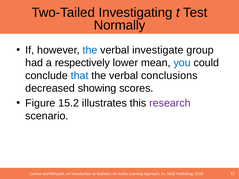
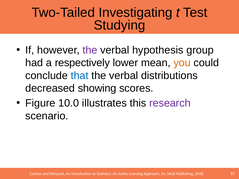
Normally: Normally -> Studying
the at (90, 50) colour: blue -> purple
investigate: investigate -> hypothesis
you colour: blue -> orange
conclusions: conclusions -> distributions
15.2: 15.2 -> 10.0
